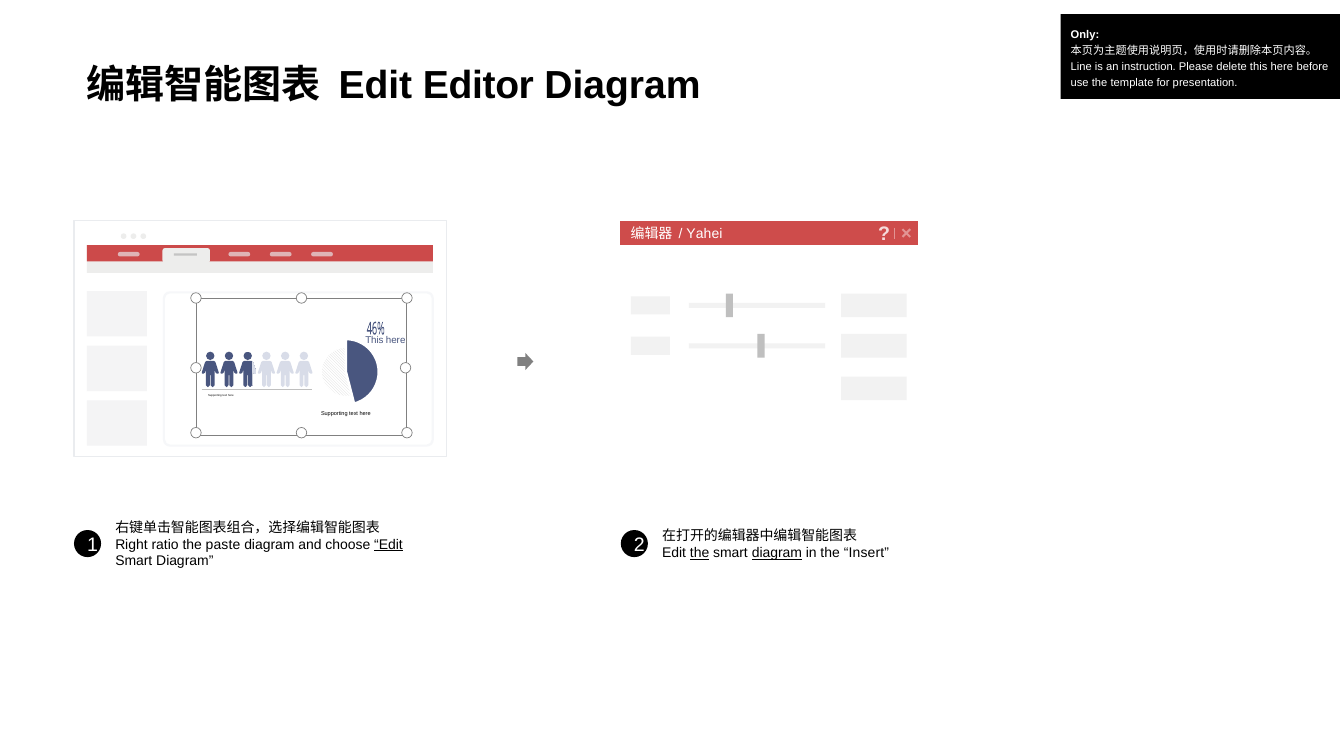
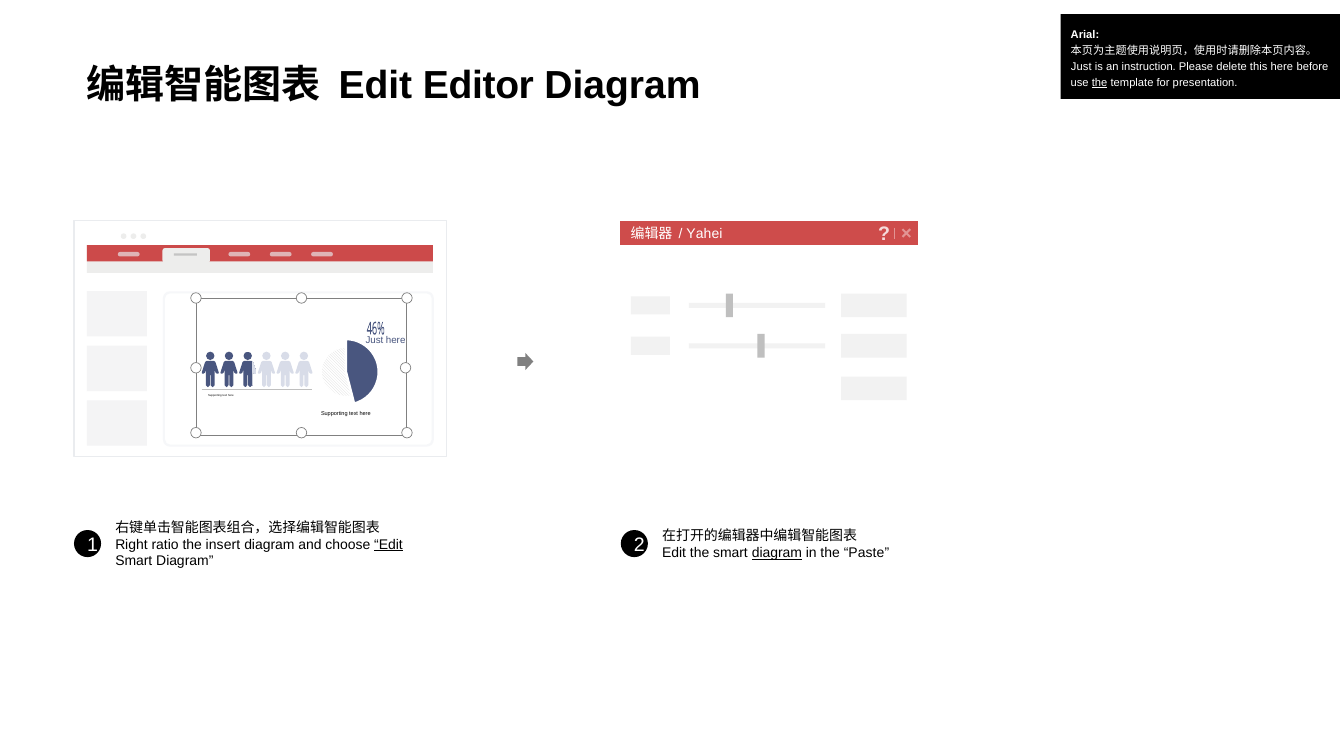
Only: Only -> Arial
Line at (1081, 67): Line -> Just
the at (1100, 83) underline: none -> present
This at (374, 340): This -> Just
paste: paste -> insert
the at (700, 553) underline: present -> none
Insert: Insert -> Paste
